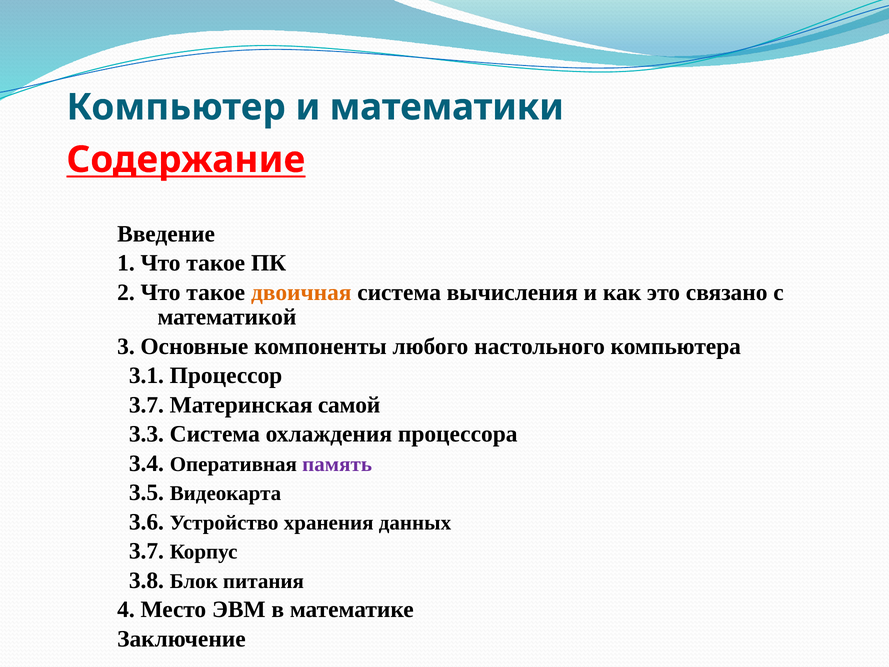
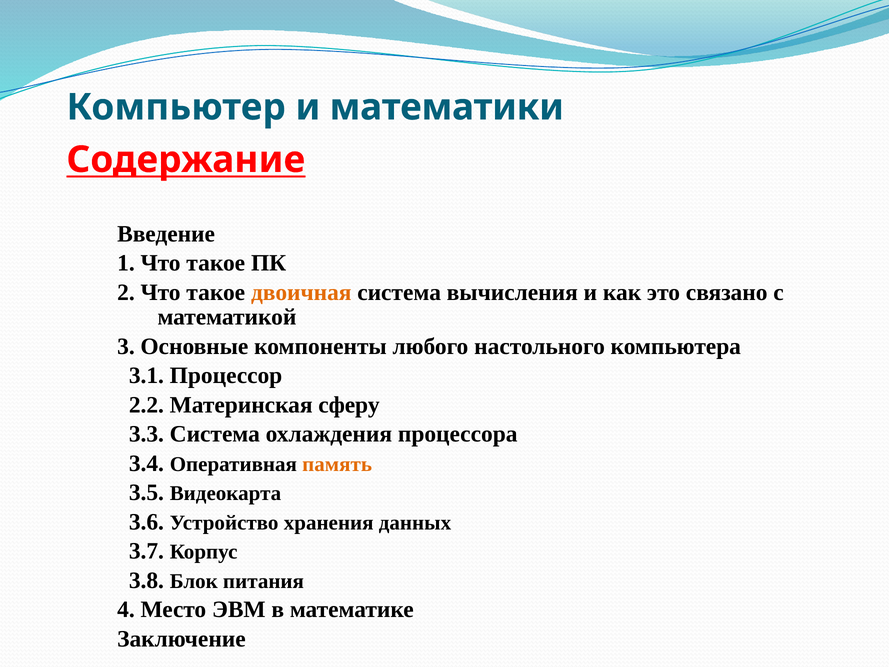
3.7 at (146, 405): 3.7 -> 2.2
самой: самой -> сферу
память colour: purple -> orange
